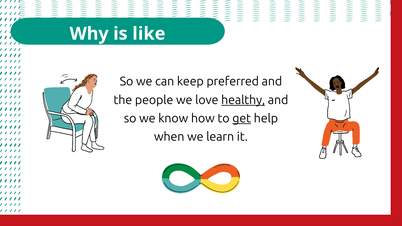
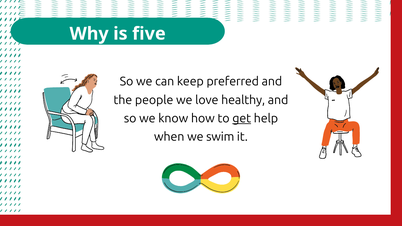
like: like -> five
healthy underline: present -> none
learn: learn -> swim
